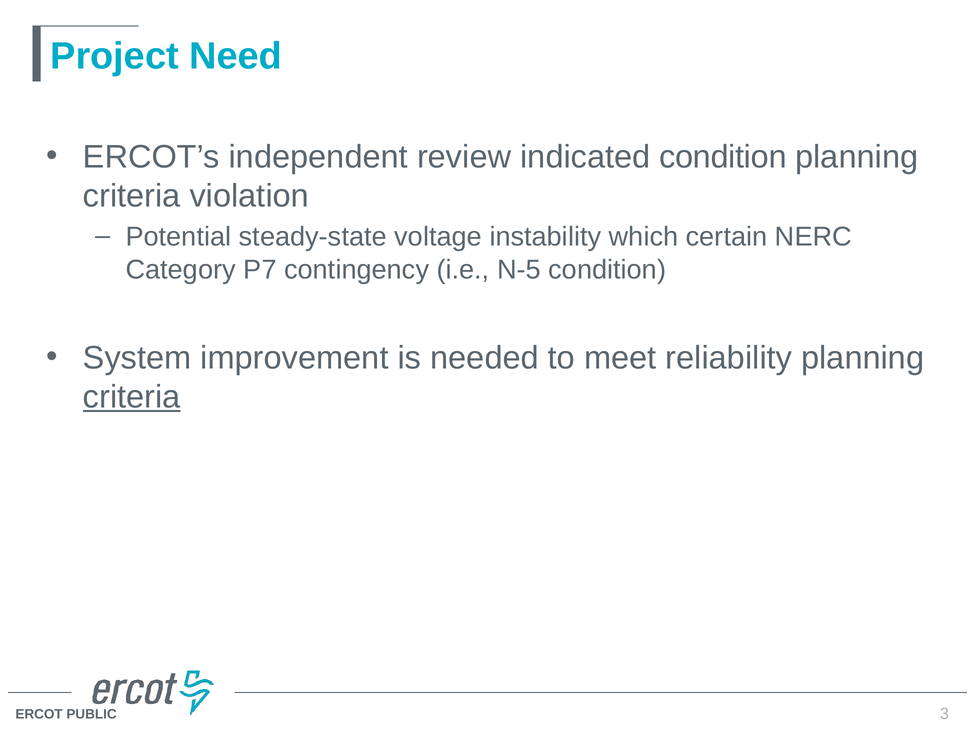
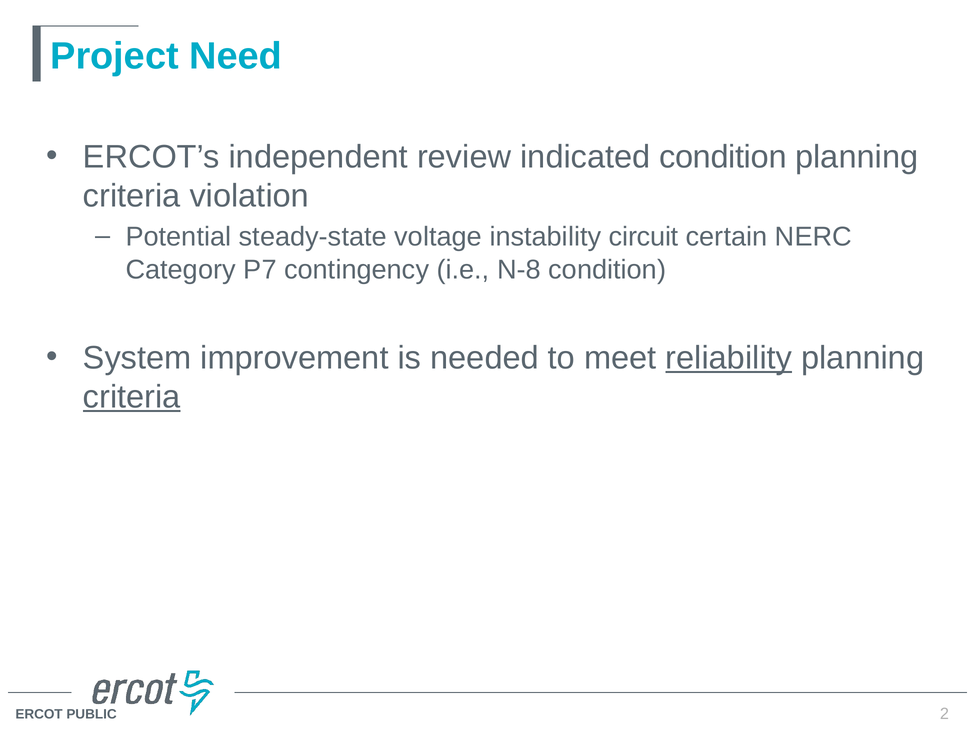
which: which -> circuit
N-5: N-5 -> N-8
reliability underline: none -> present
3: 3 -> 2
